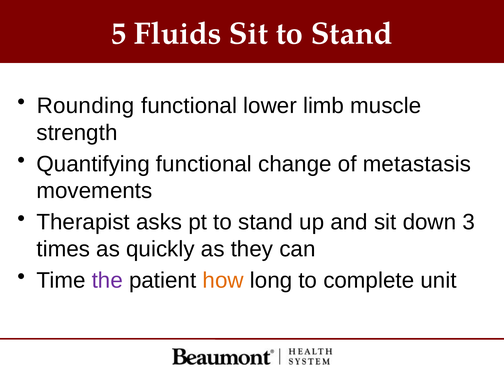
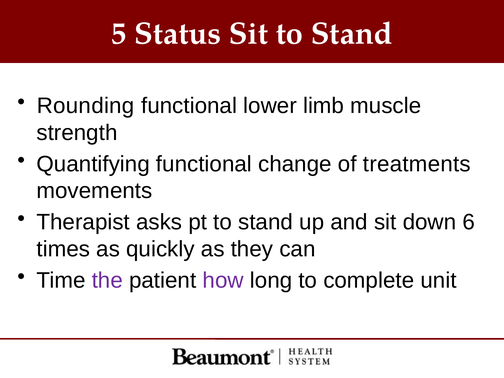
Fluids: Fluids -> Status
metastasis: metastasis -> treatments
3: 3 -> 6
how colour: orange -> purple
